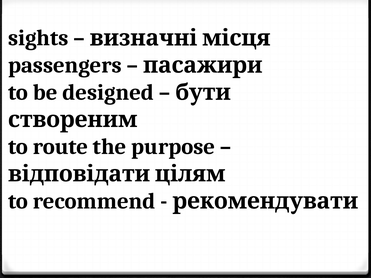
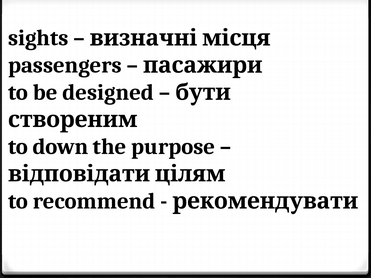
route: route -> down
